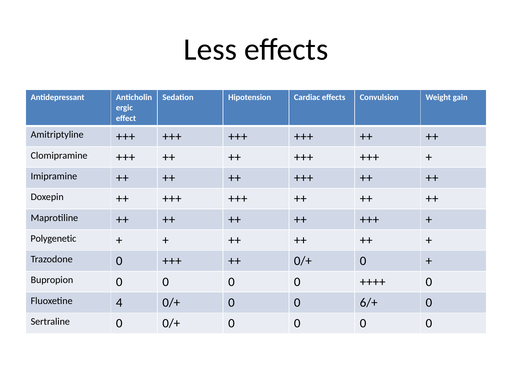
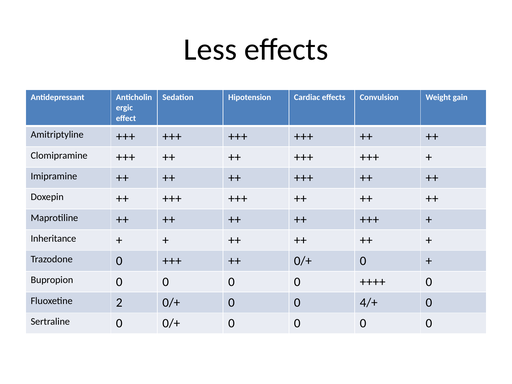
Polygenetic: Polygenetic -> Inheritance
4: 4 -> 2
6/+: 6/+ -> 4/+
